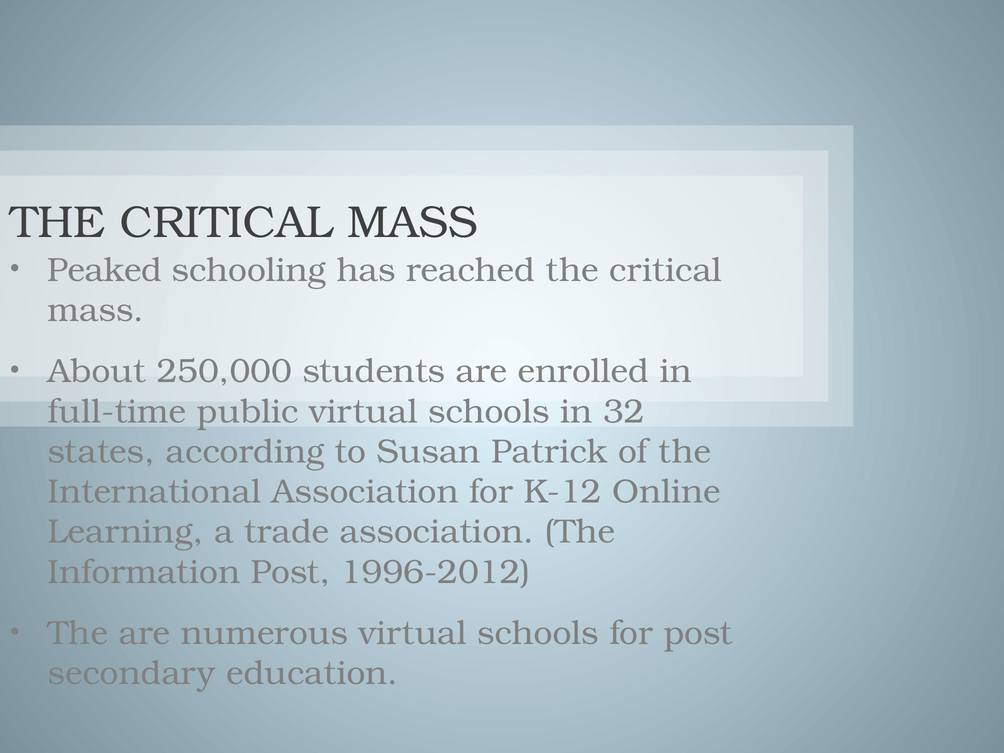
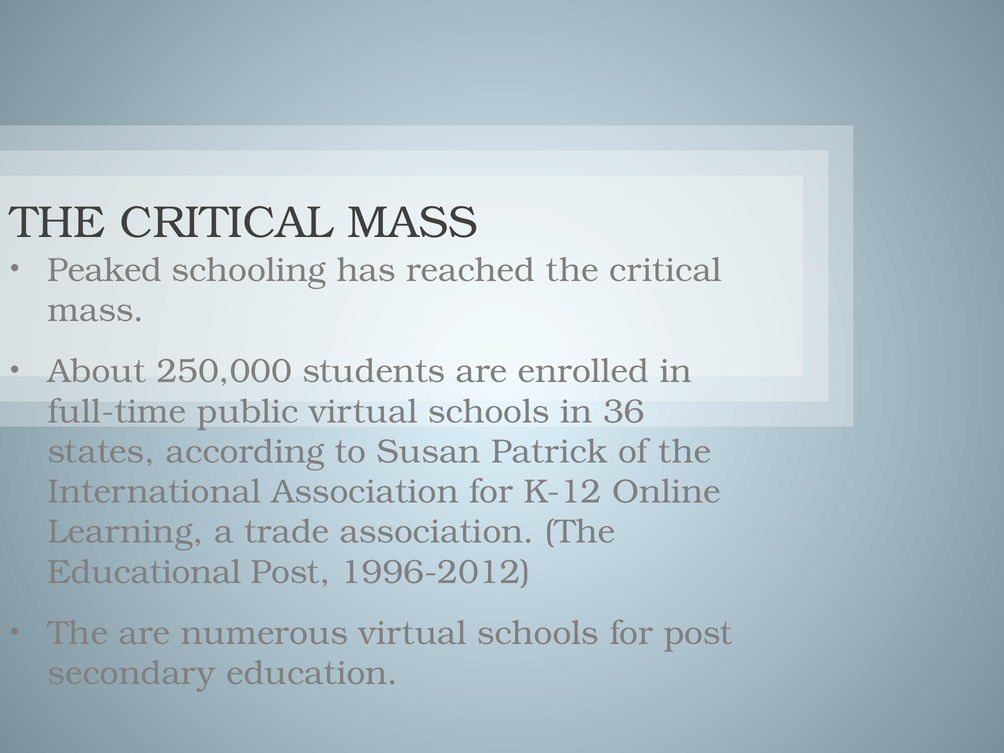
32: 32 -> 36
Information: Information -> Educational
